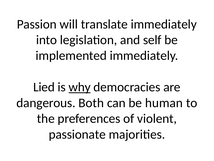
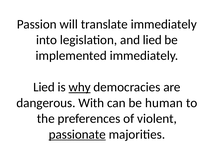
and self: self -> lied
Both: Both -> With
passionate underline: none -> present
